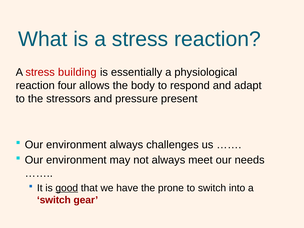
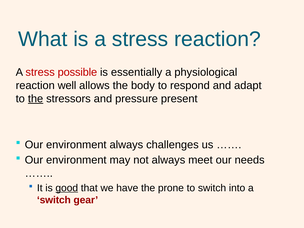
building: building -> possible
four: four -> well
the at (36, 99) underline: none -> present
